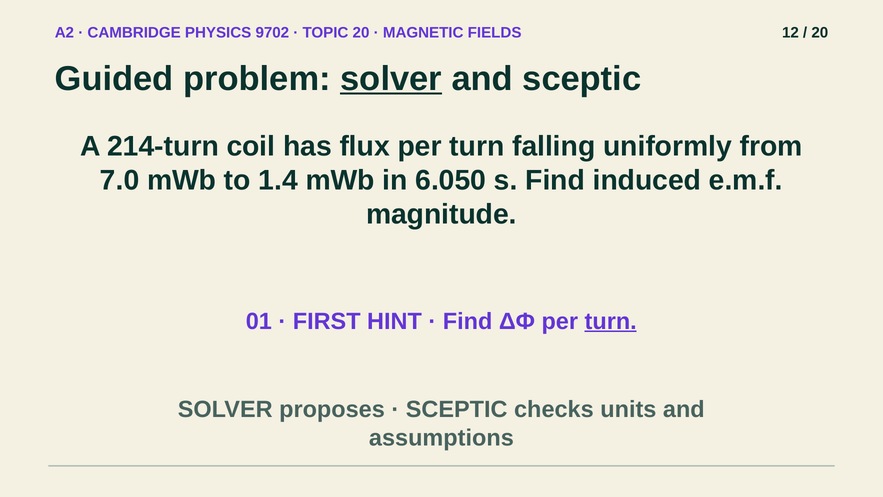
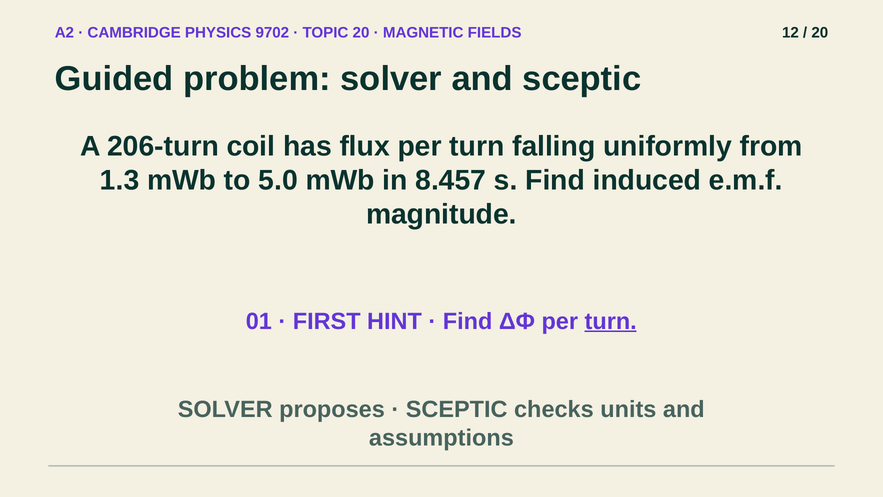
solver at (391, 79) underline: present -> none
214-turn: 214-turn -> 206-turn
7.0: 7.0 -> 1.3
1.4: 1.4 -> 5.0
6.050: 6.050 -> 8.457
